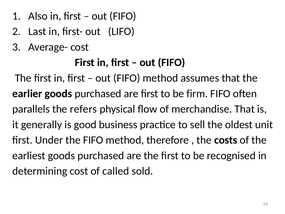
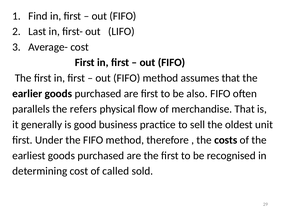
Also: Also -> Find
firm: firm -> also
